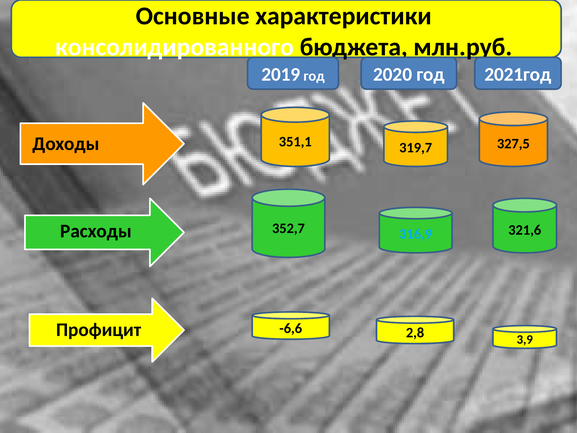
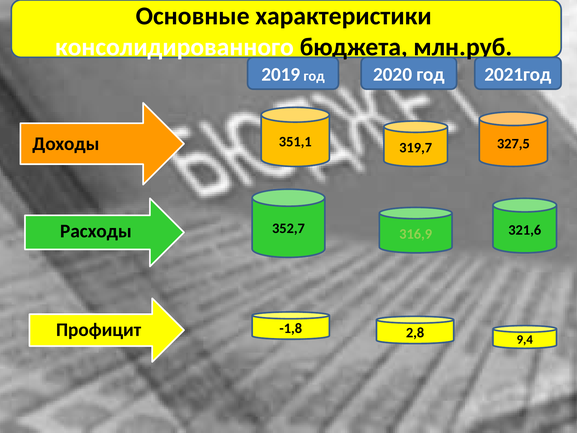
316,9 colour: light blue -> light green
-6,6: -6,6 -> -1,8
3,9: 3,9 -> 9,4
